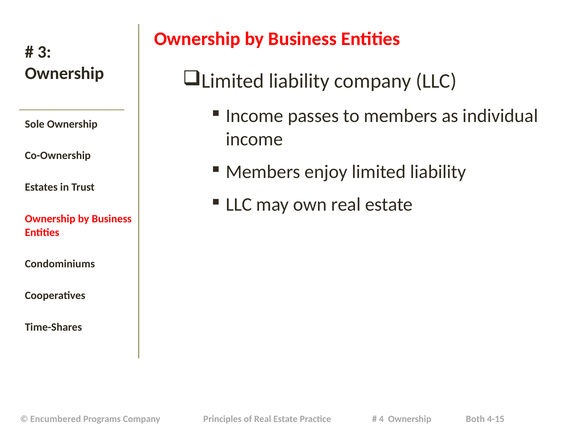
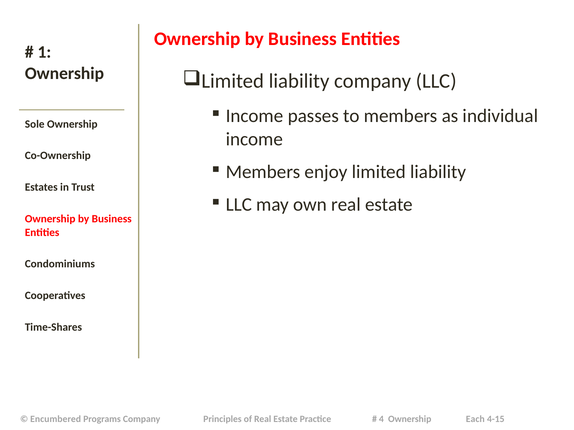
3: 3 -> 1
Both: Both -> Each
